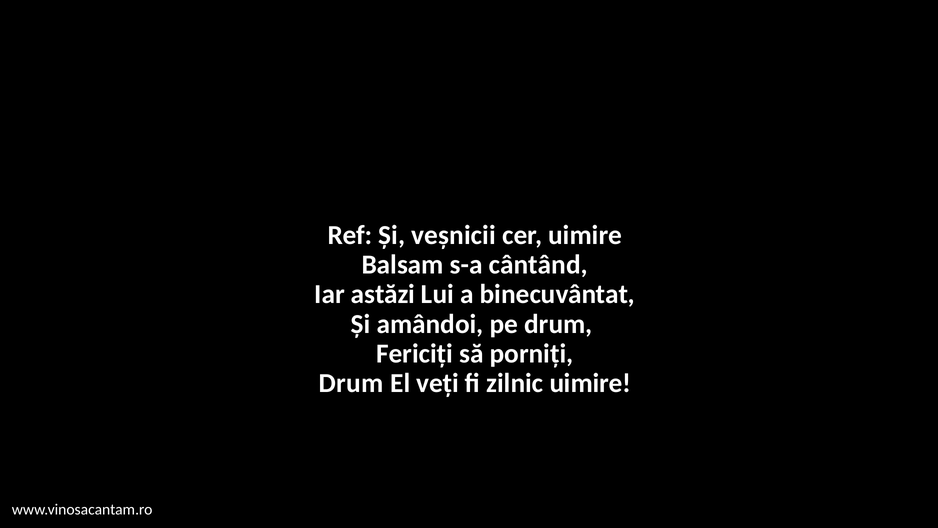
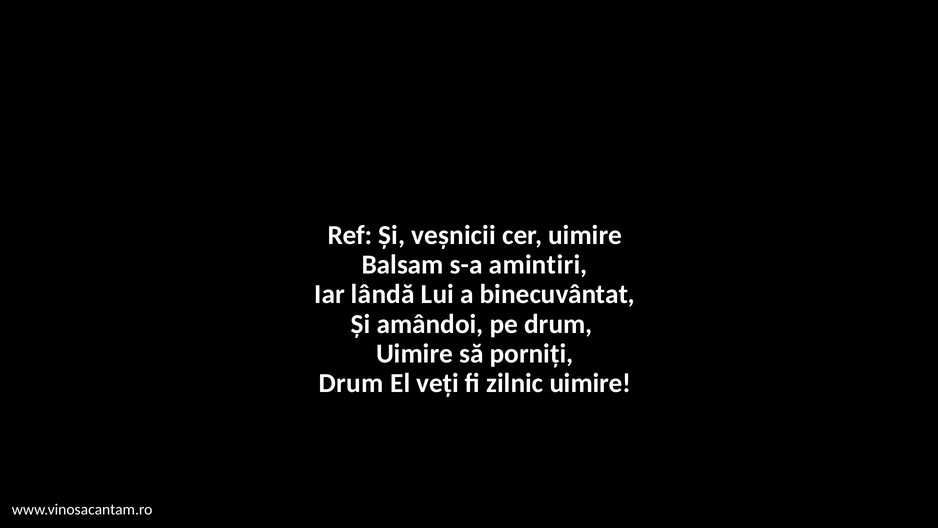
cântând: cântând -> amintiri
astăzi: astăzi -> lândă
Fericiți at (415, 353): Fericiți -> Uimire
